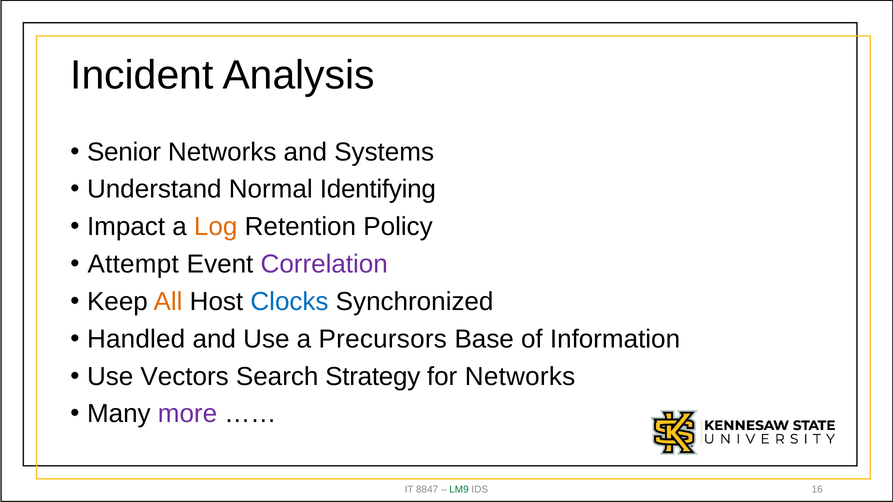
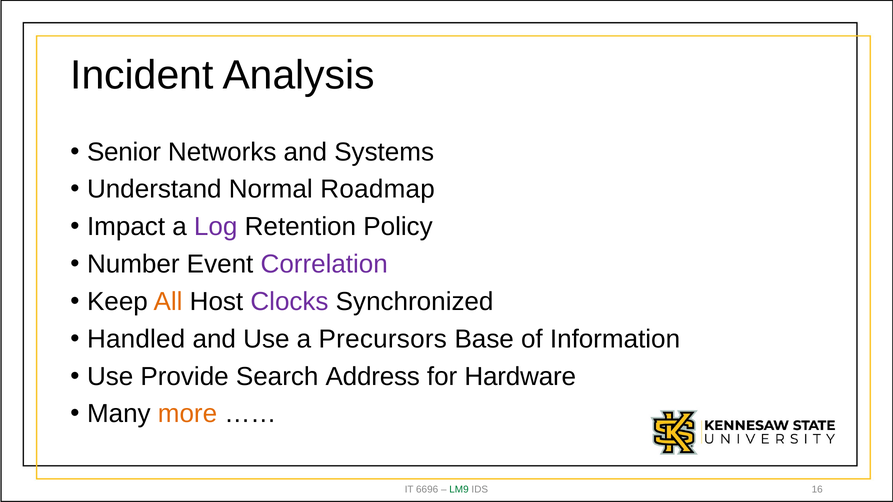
Identifying: Identifying -> Roadmap
Log colour: orange -> purple
Attempt: Attempt -> Number
Clocks colour: blue -> purple
Vectors: Vectors -> Provide
Strategy: Strategy -> Address
for Networks: Networks -> Hardware
more colour: purple -> orange
8847: 8847 -> 6696
